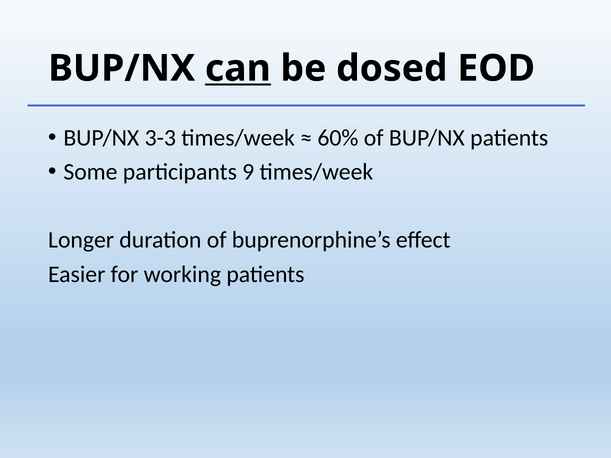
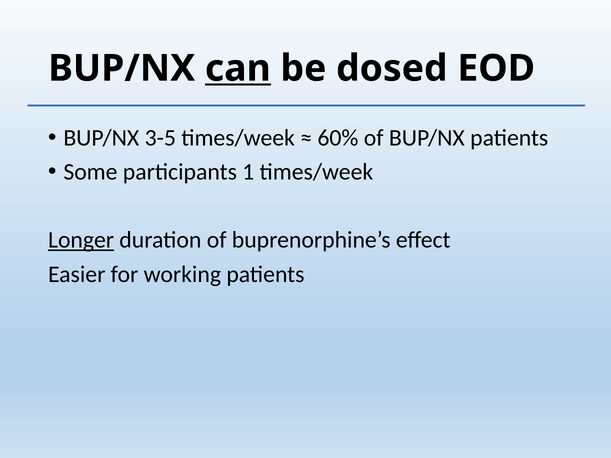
3-3: 3-3 -> 3-5
9: 9 -> 1
Longer underline: none -> present
